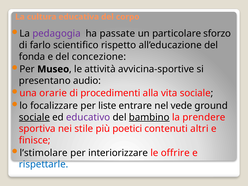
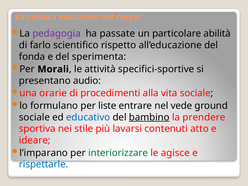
sforzo: sforzo -> abilità
concezione: concezione -> sperimenta
Museo: Museo -> Morali
avvicina-sportive: avvicina-sportive -> specifici-sportive
focalizzare: focalizzare -> formulano
sociale at (34, 117) underline: present -> none
educativo colour: purple -> blue
poetici: poetici -> lavarsi
altri: altri -> atto
finisce: finisce -> ideare
l’stimolare: l’stimolare -> l’imparano
interiorizzare colour: black -> green
offrire: offrire -> agisce
